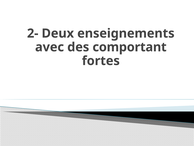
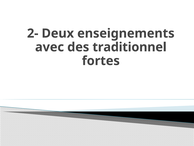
comportant: comportant -> traditionnel
